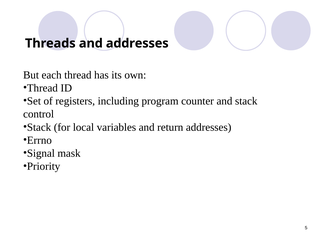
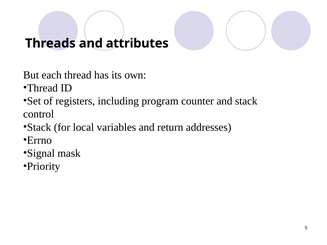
and addresses: addresses -> attributes
